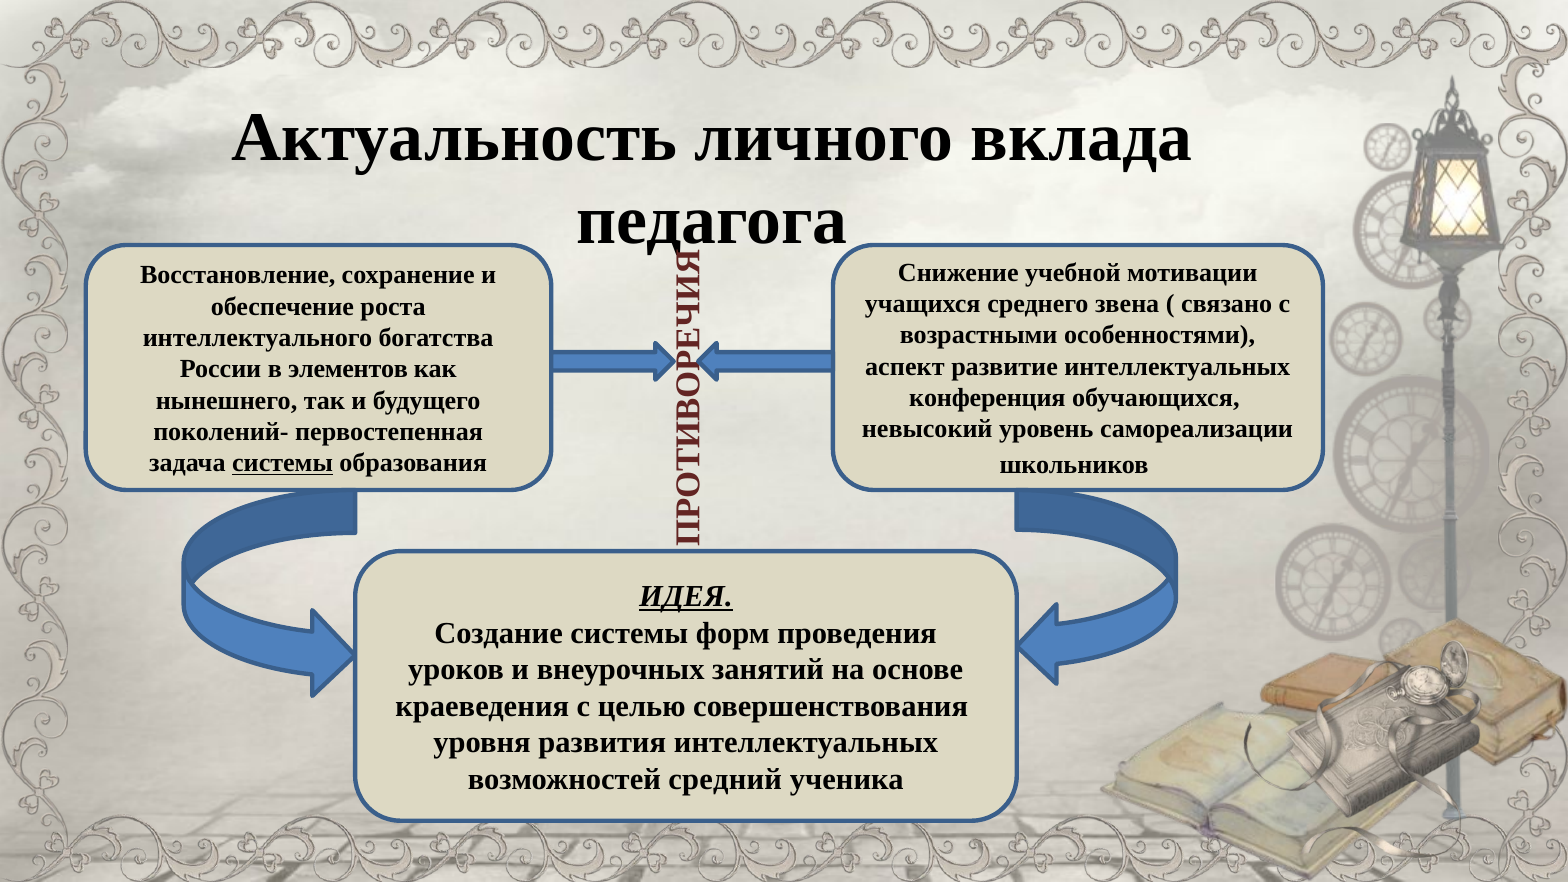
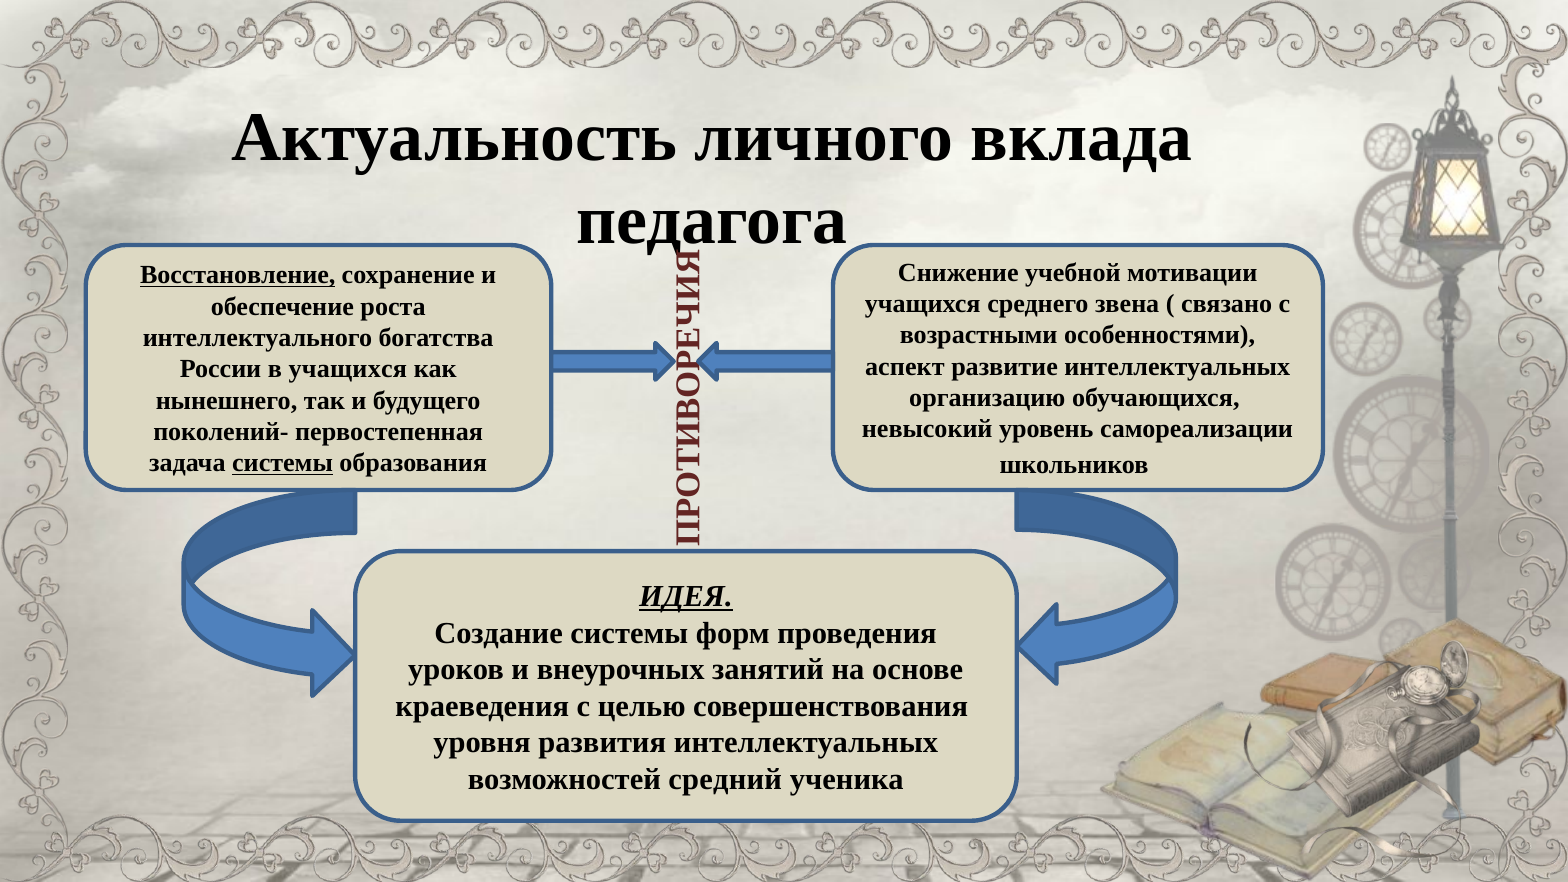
Восстановление underline: none -> present
в элементов: элементов -> учащихся
конференция: конференция -> организацию
